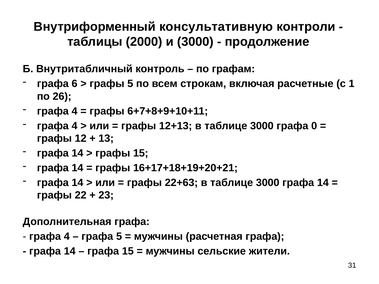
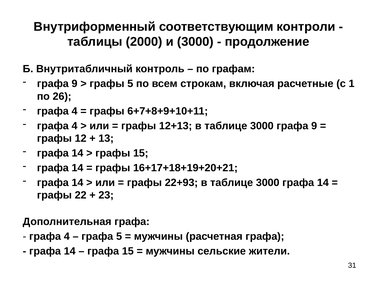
консультативную: консультативную -> соответствующим
6 at (75, 84): 6 -> 9
3000 графа 0: 0 -> 9
22+63: 22+63 -> 22+93
